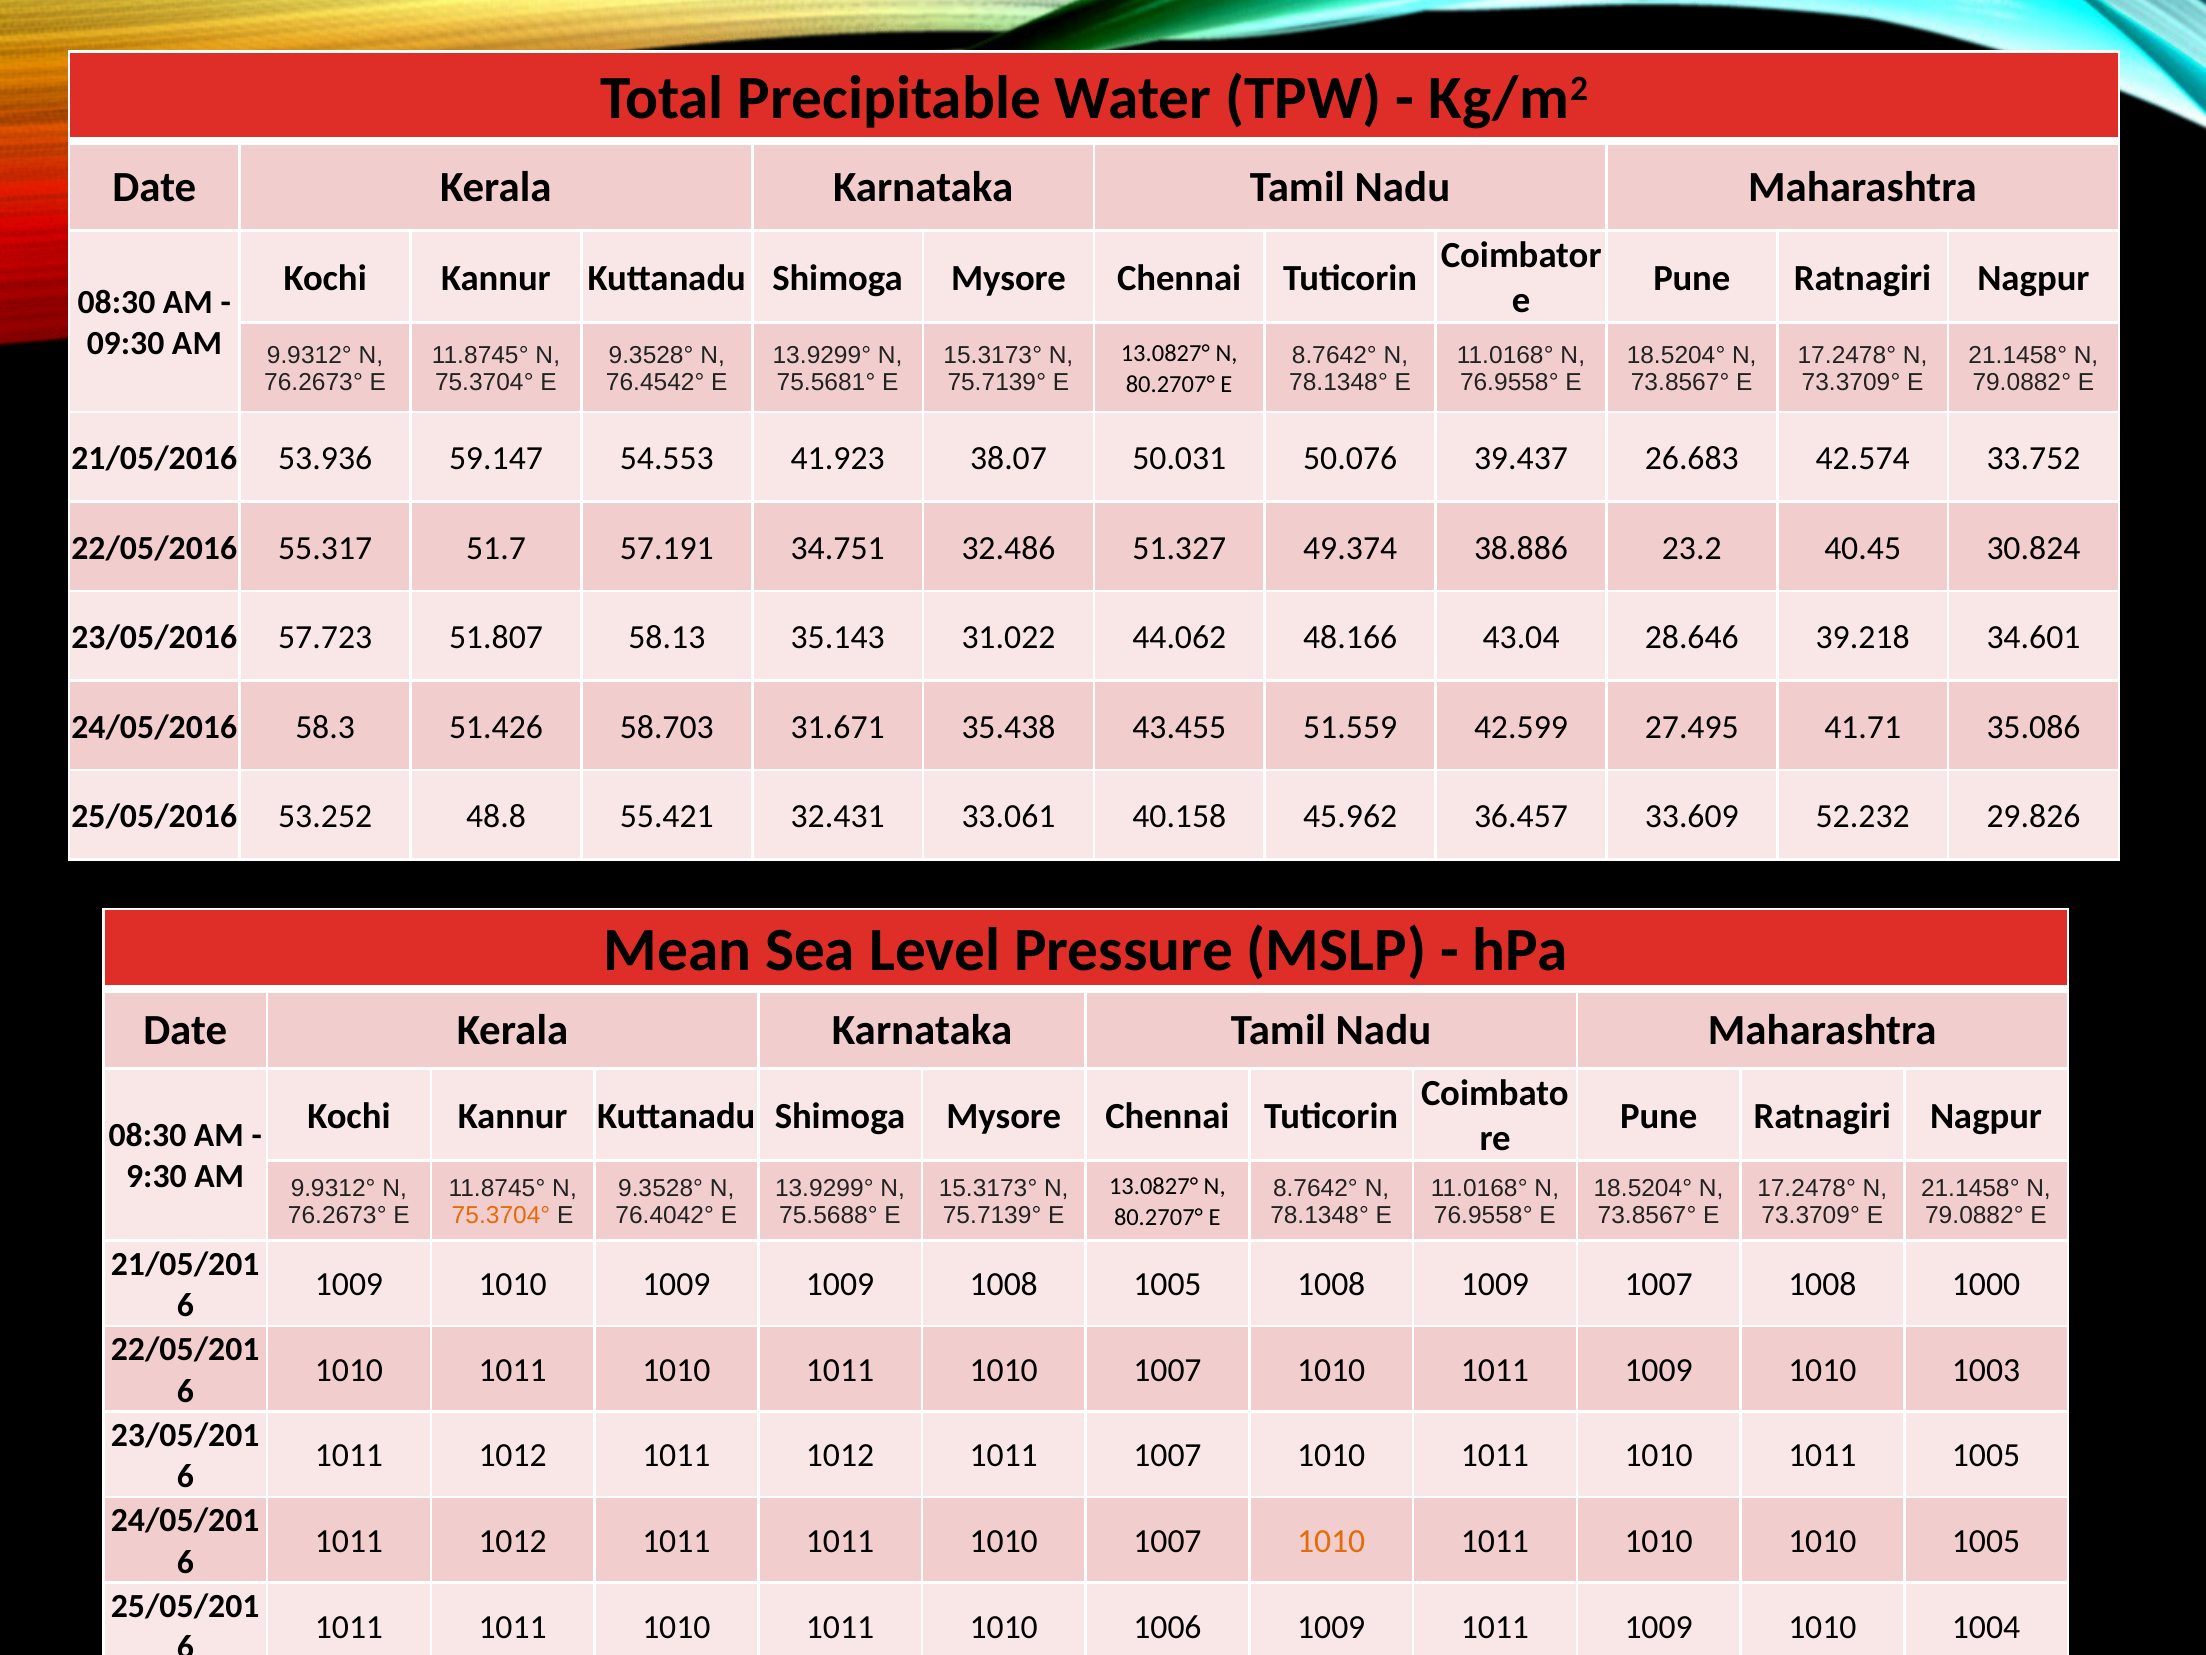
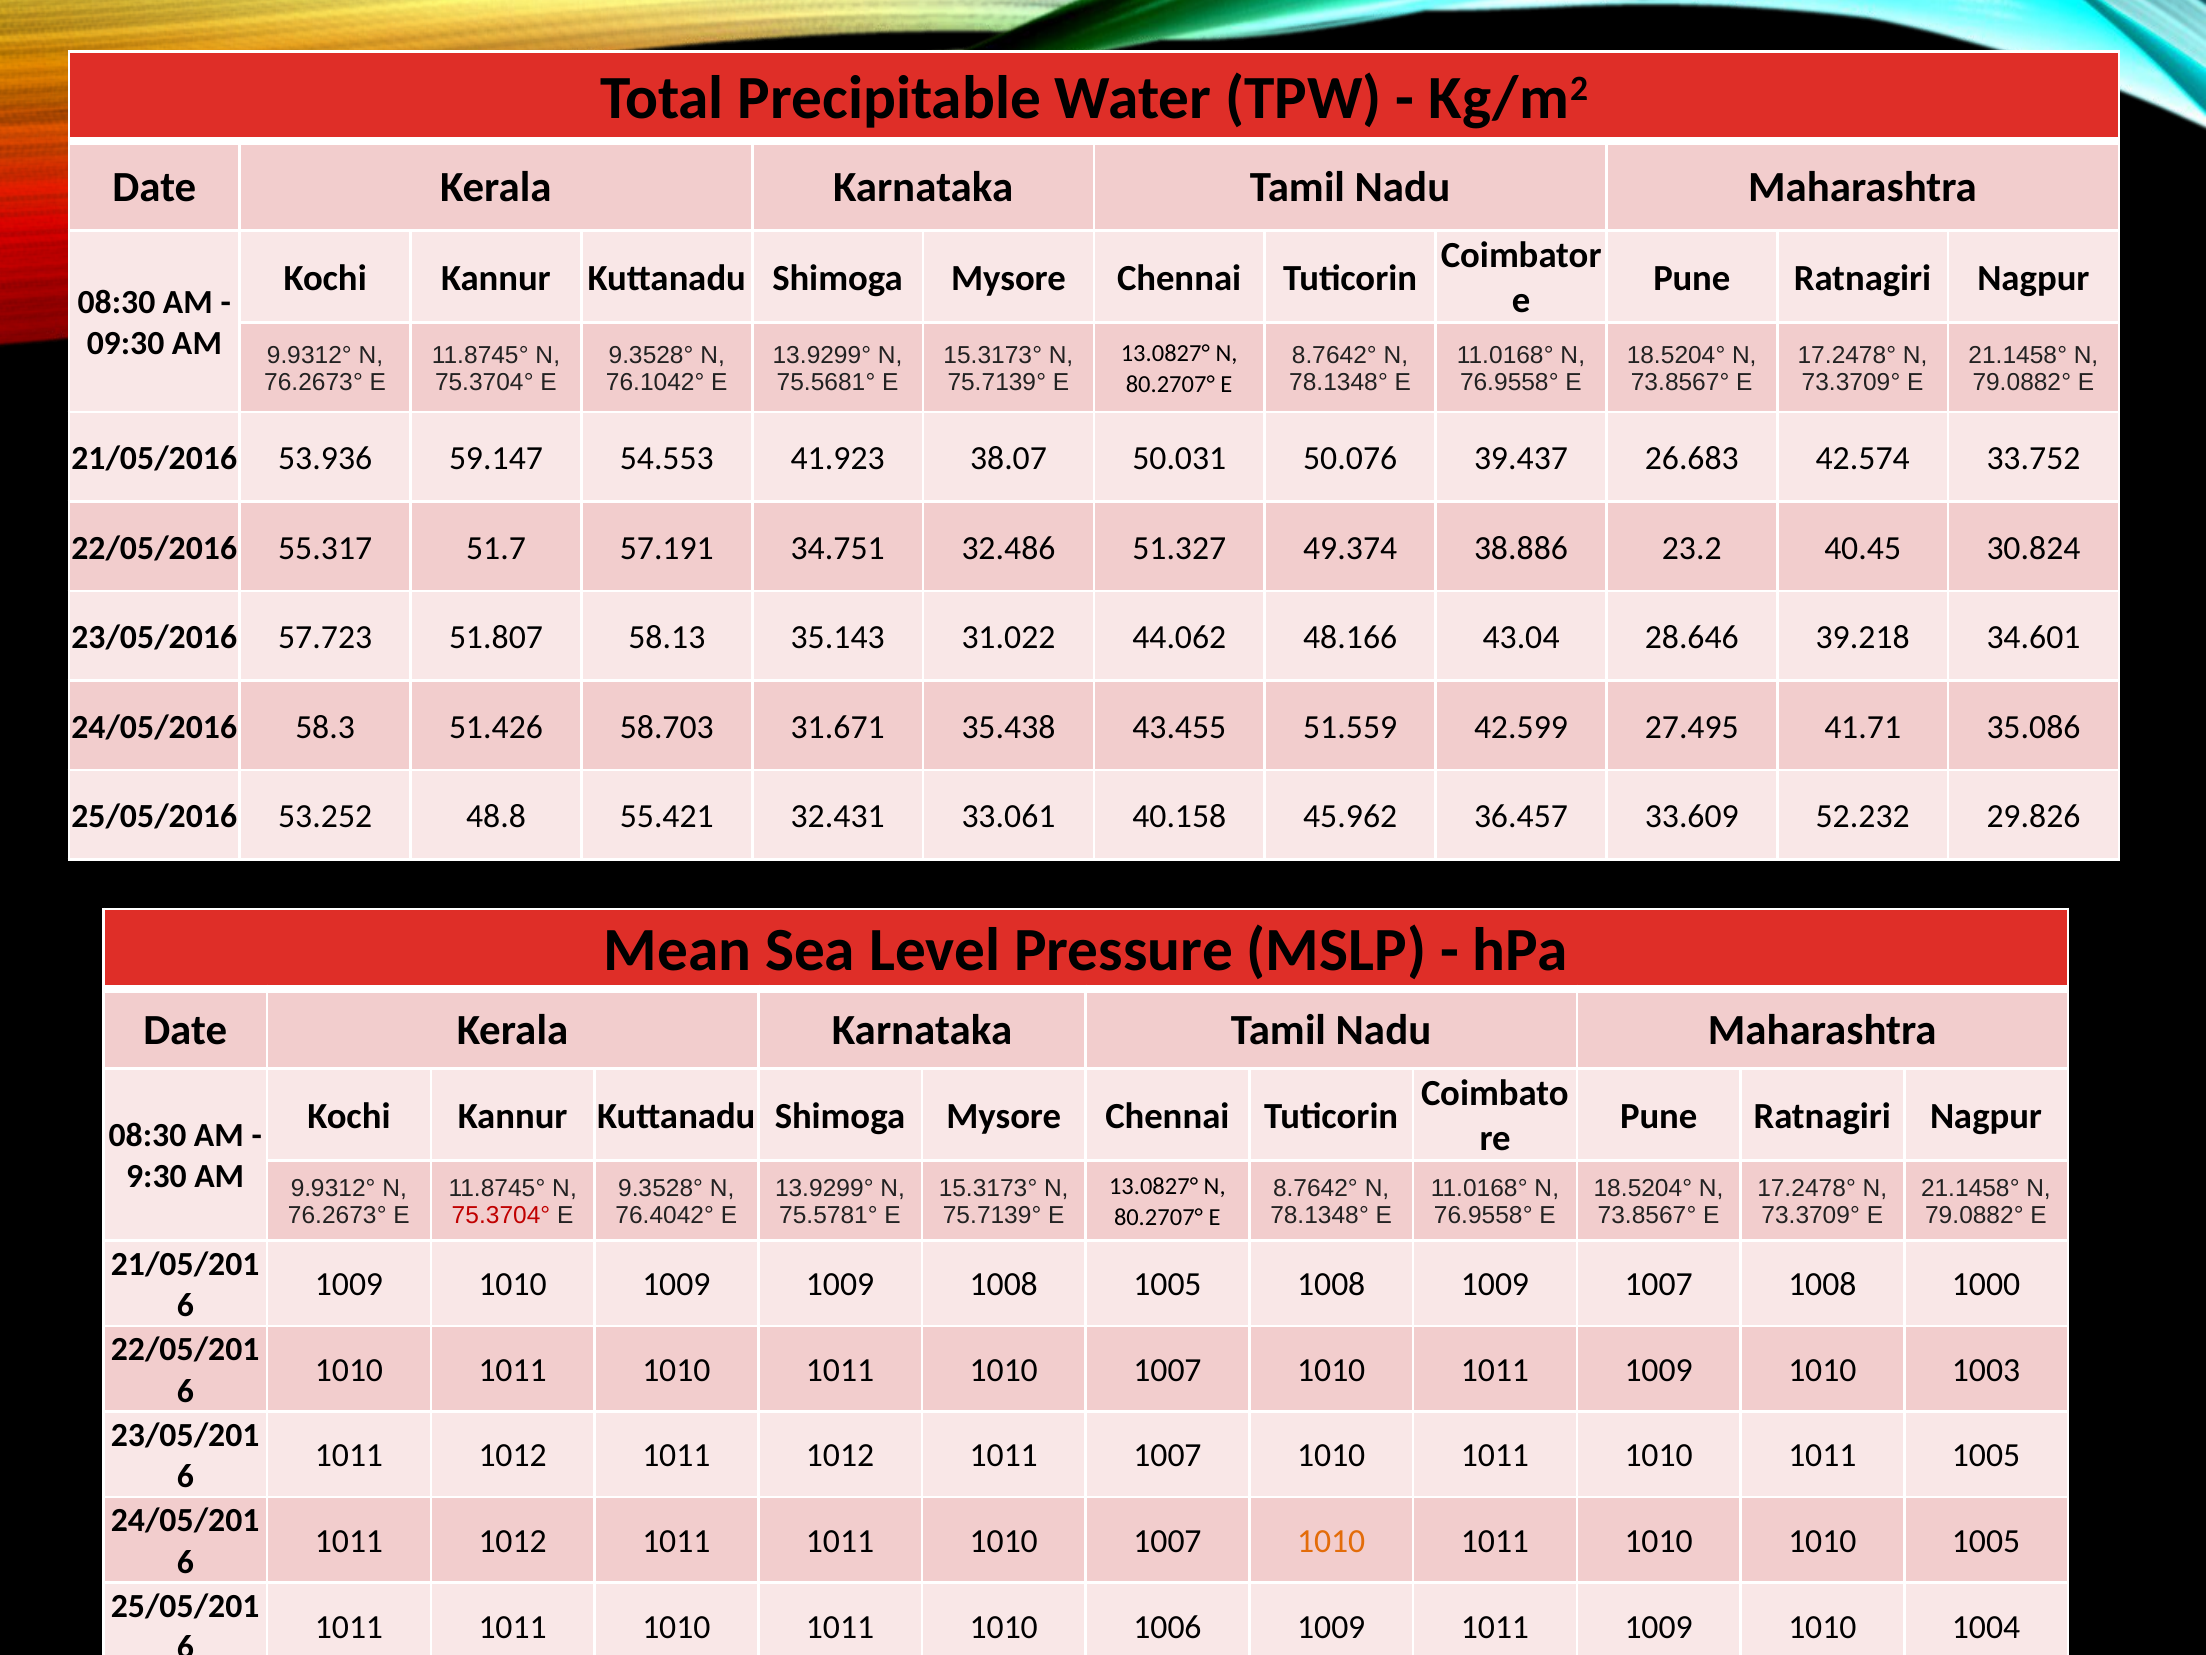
76.4542°: 76.4542° -> 76.1042°
75.3704° at (501, 1215) colour: orange -> red
75.5688°: 75.5688° -> 75.5781°
